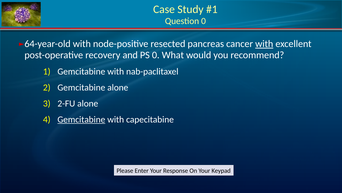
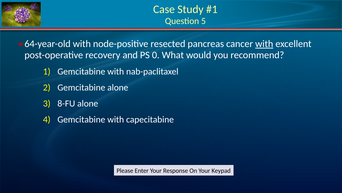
Question 0: 0 -> 5
2-FU: 2-FU -> 8-FU
Gemcitabine at (81, 119) underline: present -> none
